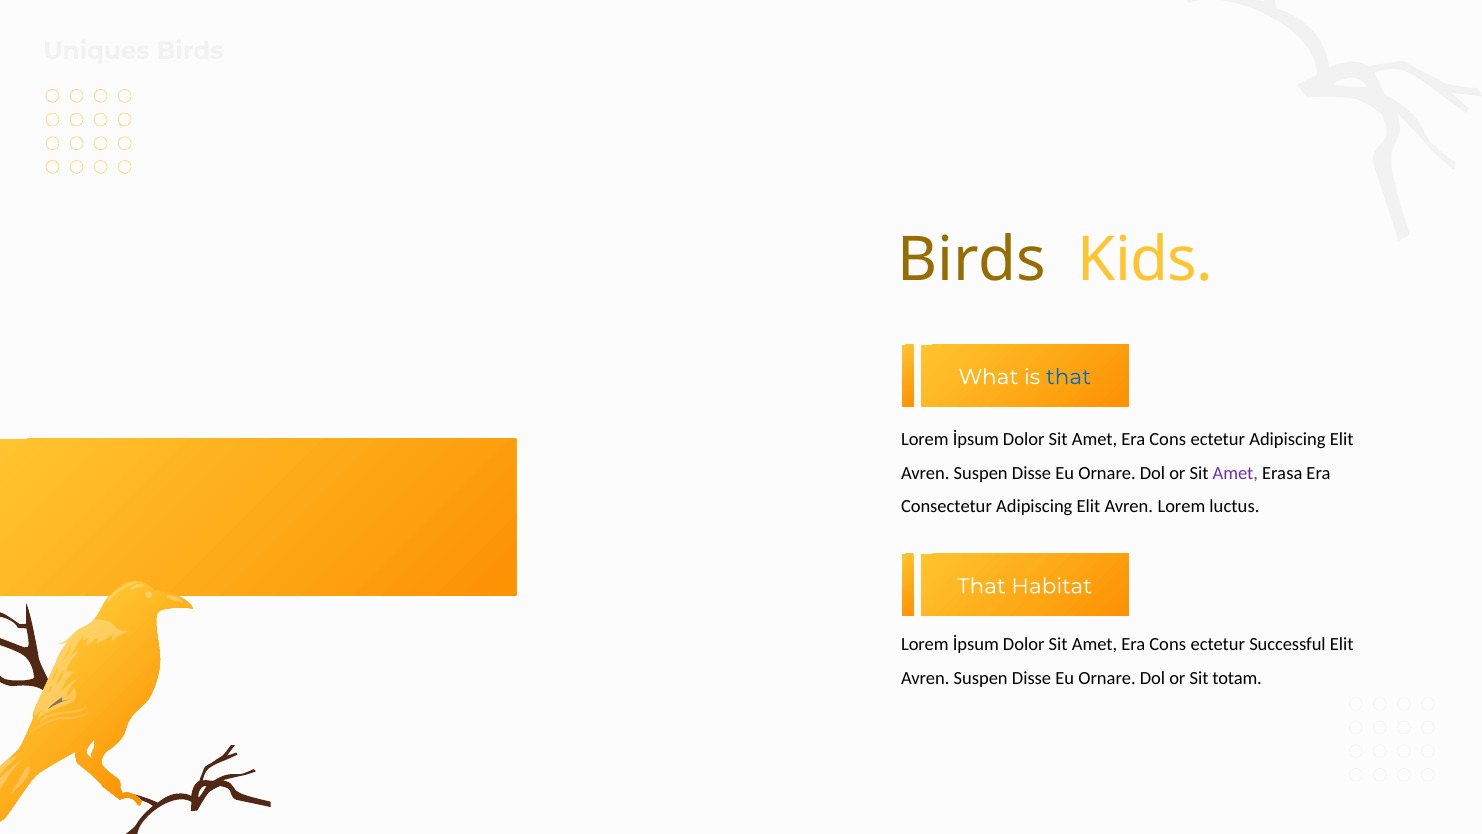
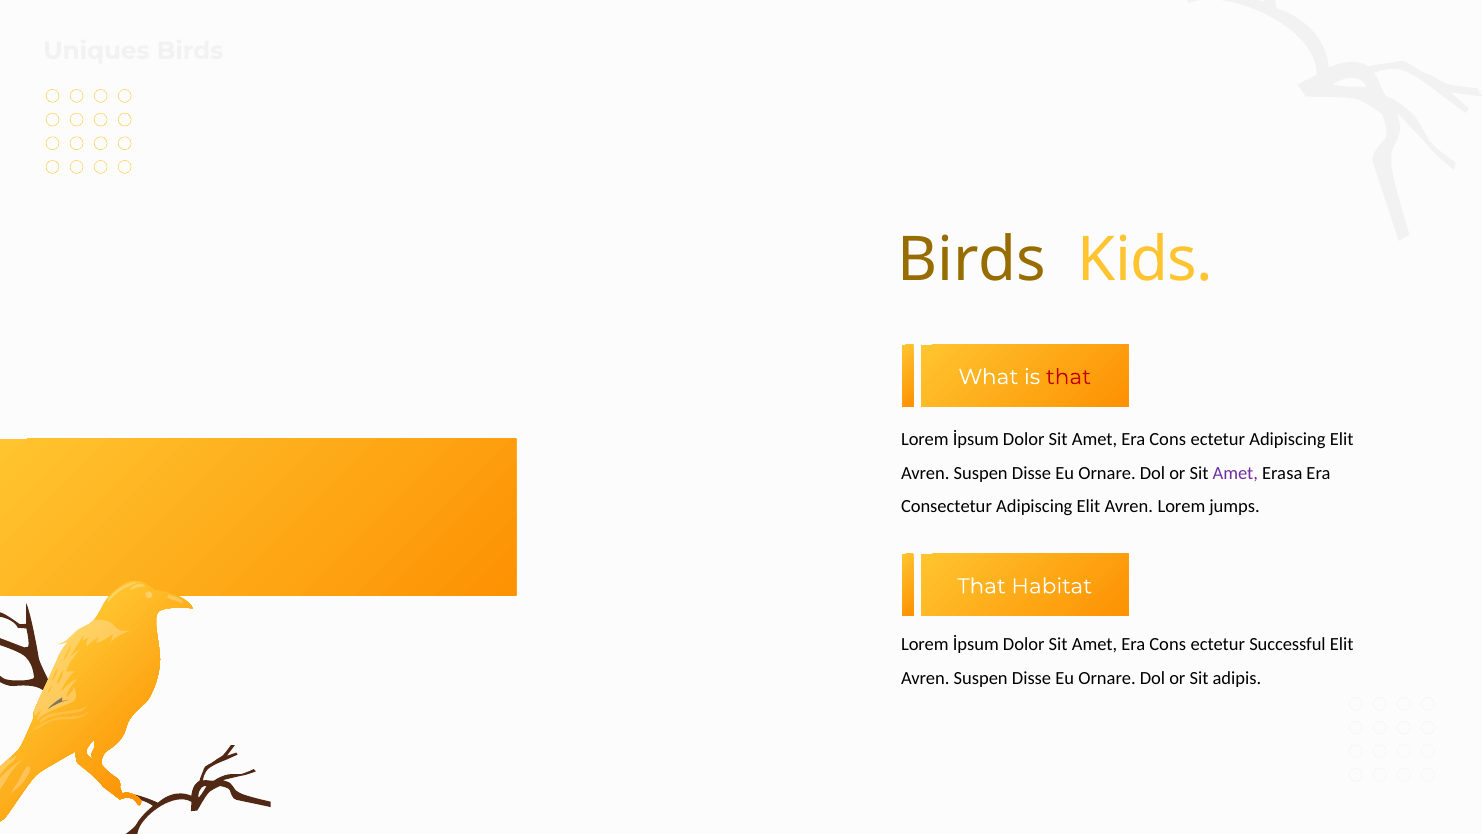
that at (1068, 377) colour: blue -> red
luctus: luctus -> jumps
totam: totam -> adipis
